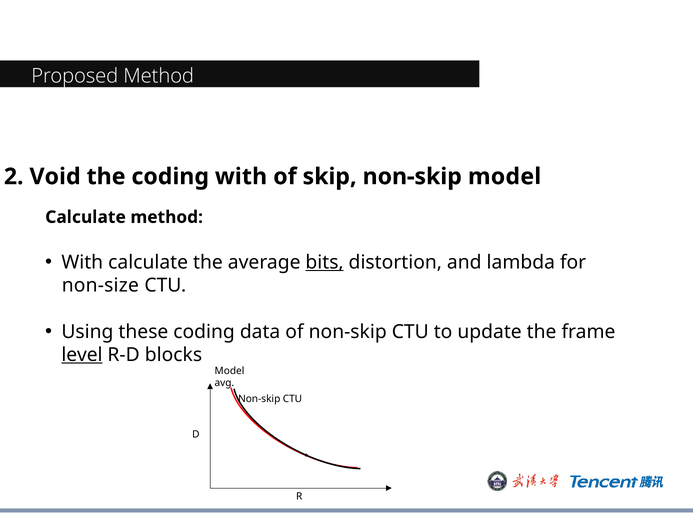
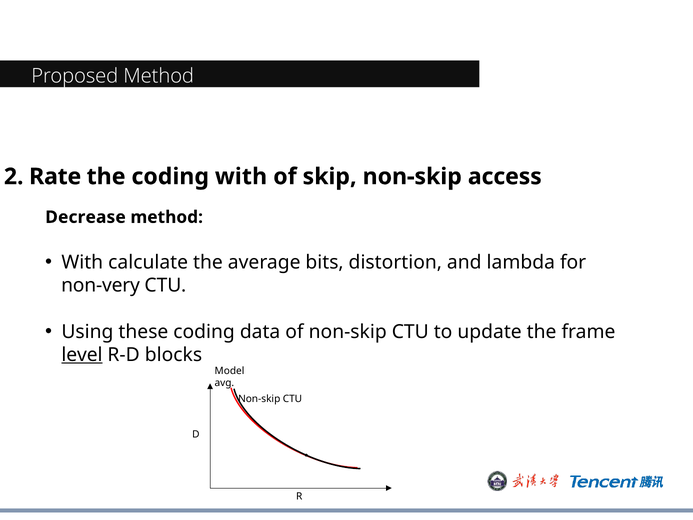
Void: Void -> Rate
non-skip model: model -> access
Calculate at (85, 217): Calculate -> Decrease
bits underline: present -> none
non-size: non-size -> non-very
